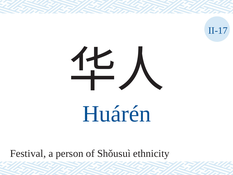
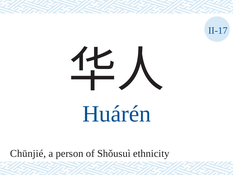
Festival: Festival -> Chūnjié
